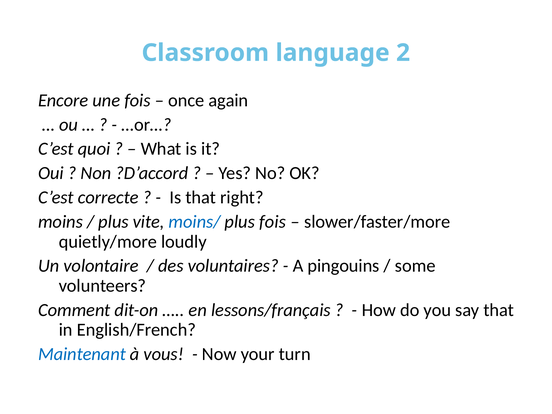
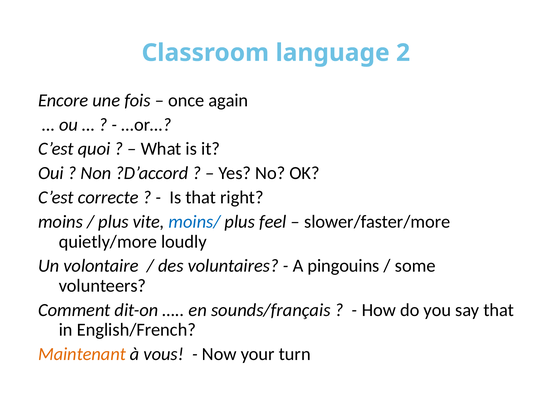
plus fois: fois -> feel
lessons/français: lessons/français -> sounds/français
Maintenant colour: blue -> orange
